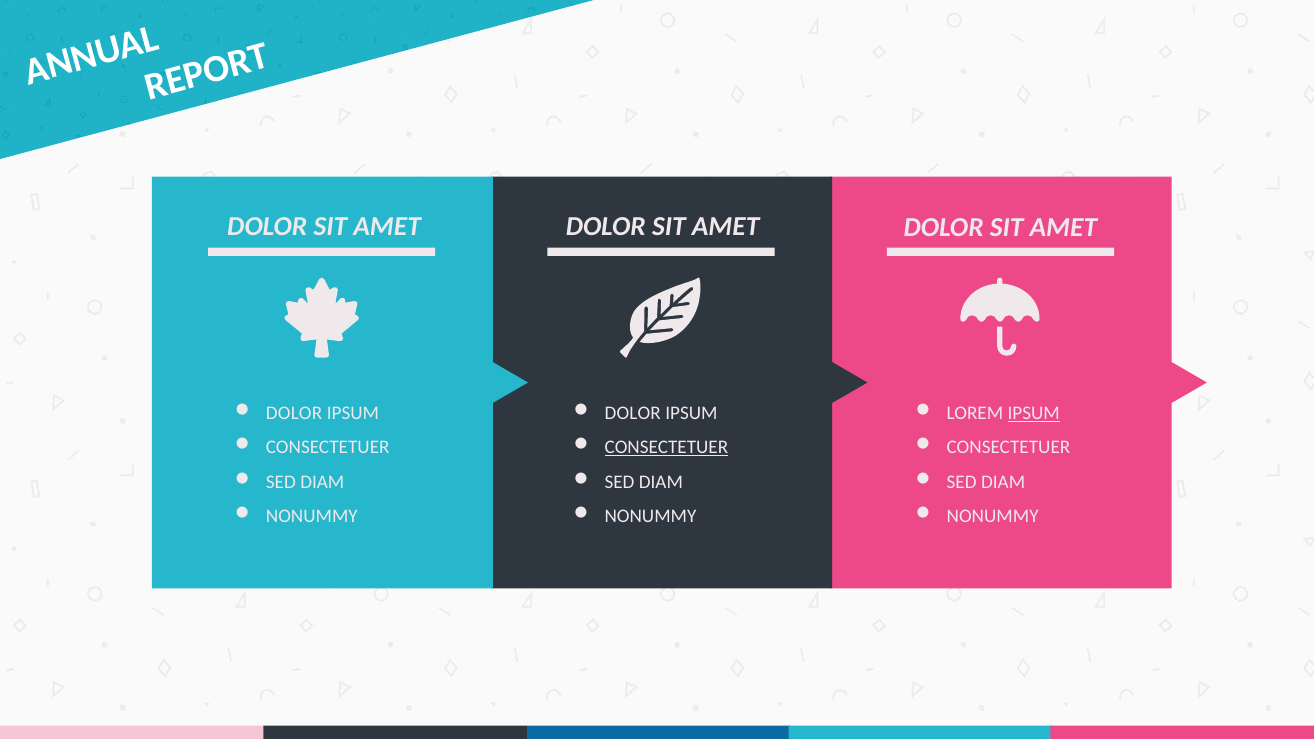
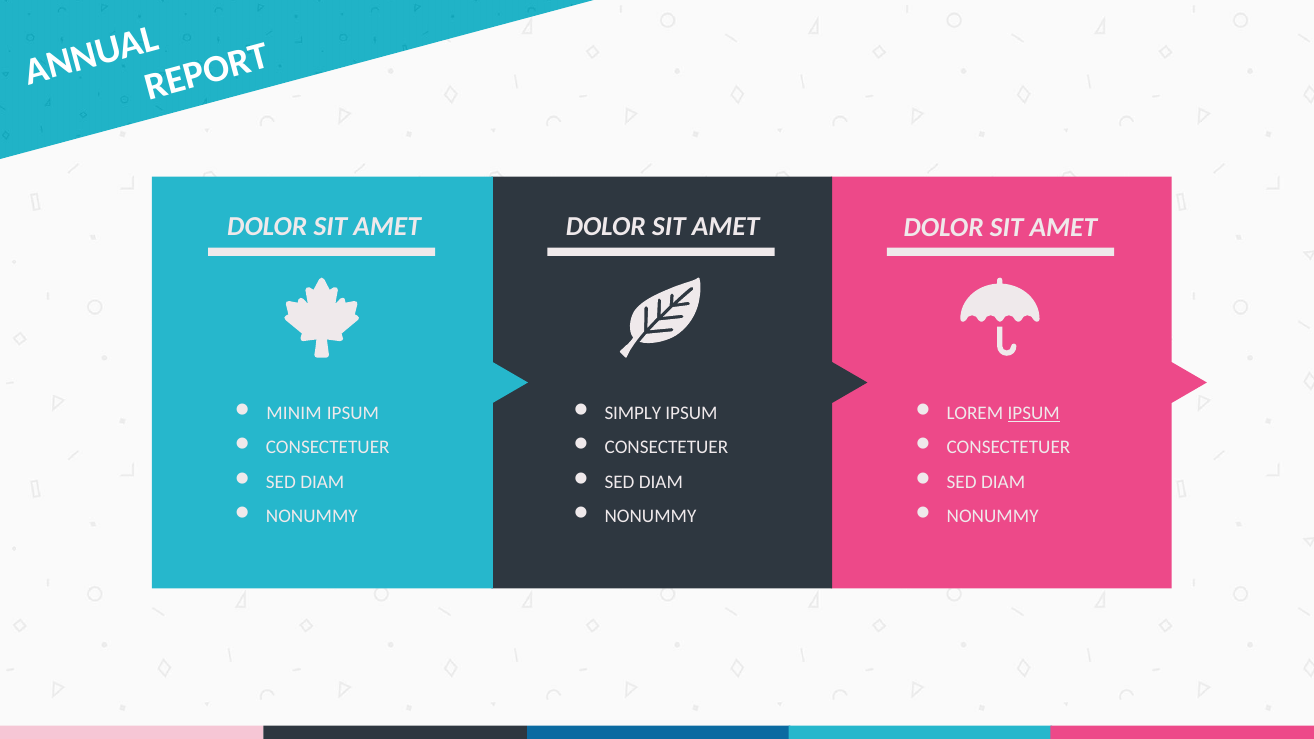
DOLOR at (294, 413): DOLOR -> MINIM
DOLOR at (633, 413): DOLOR -> SIMPLY
CONSECTETUER at (666, 448) underline: present -> none
